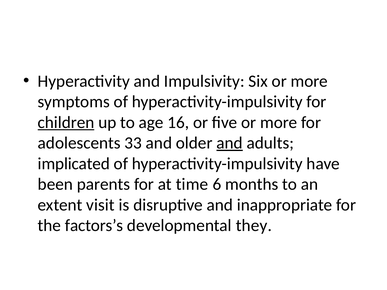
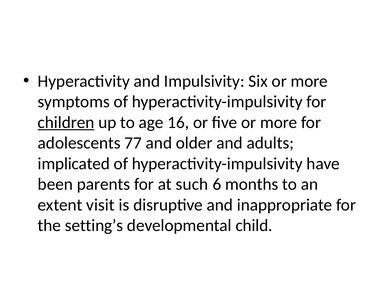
33: 33 -> 77
and at (230, 143) underline: present -> none
time: time -> such
factors’s: factors’s -> setting’s
they: they -> child
